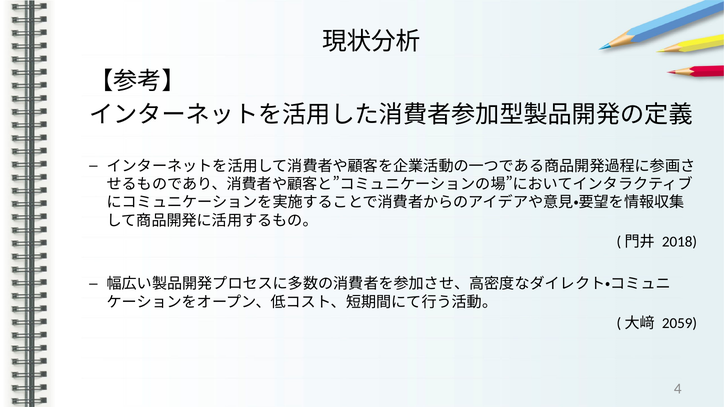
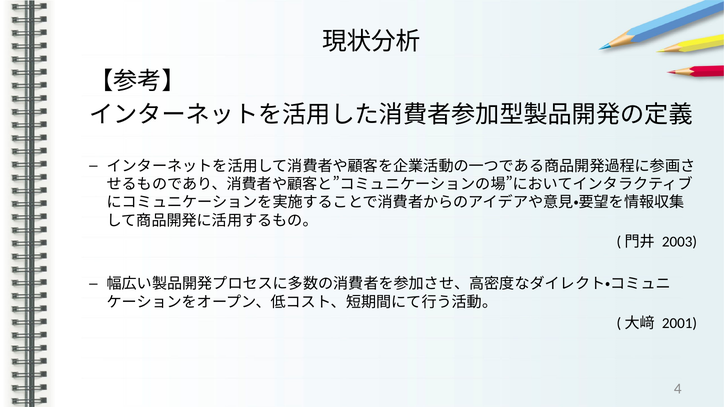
2018: 2018 -> 2003
2059: 2059 -> 2001
